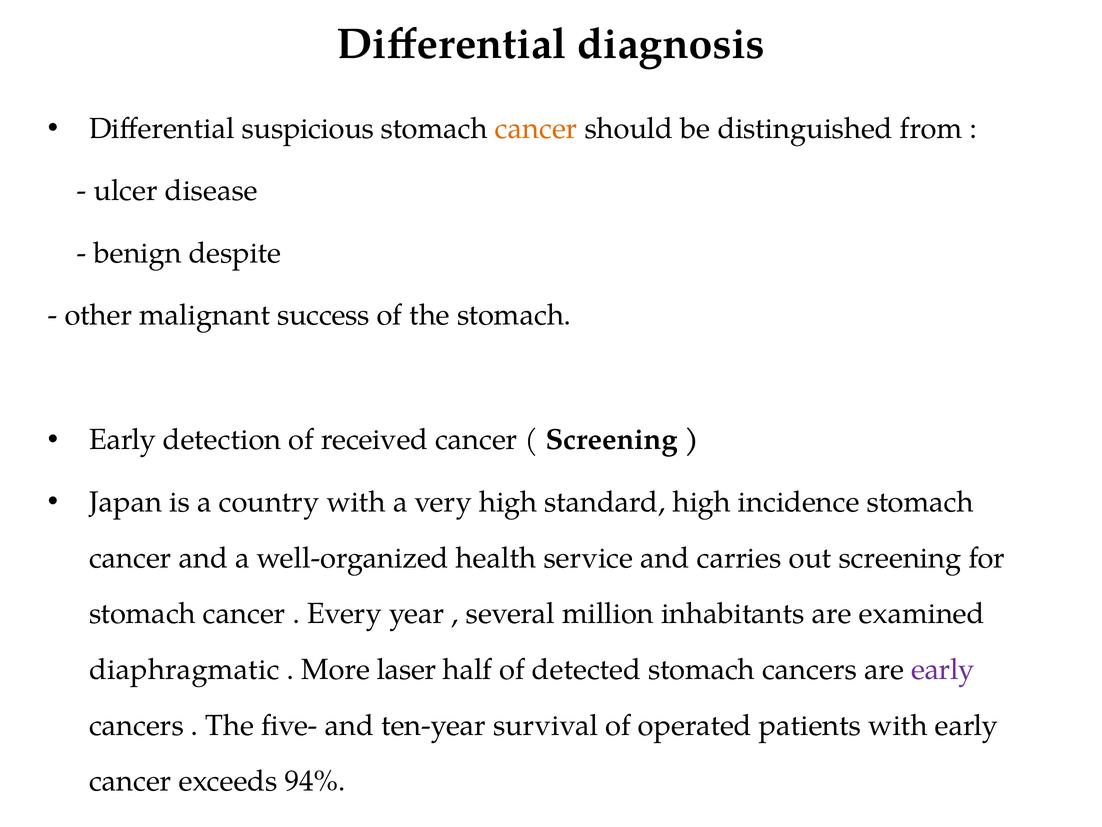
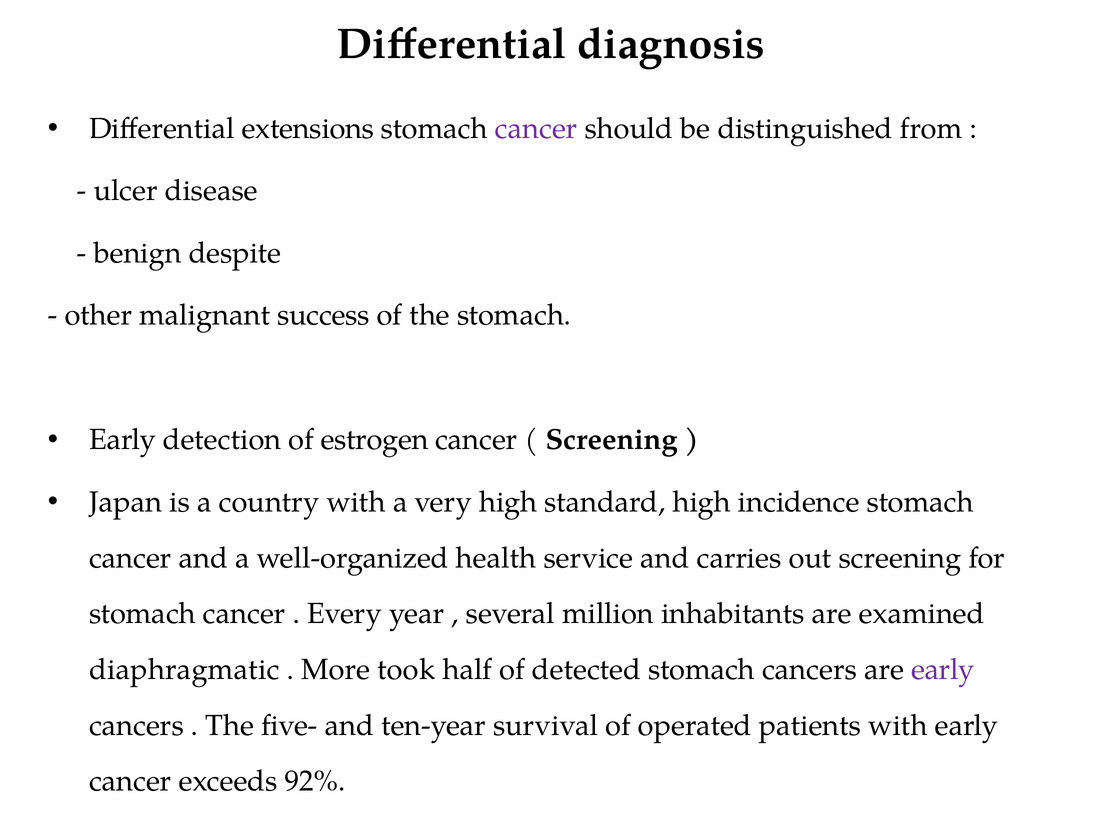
suspicious: suspicious -> extensions
cancer at (536, 129) colour: orange -> purple
received: received -> estrogen
laser: laser -> took
94%: 94% -> 92%
